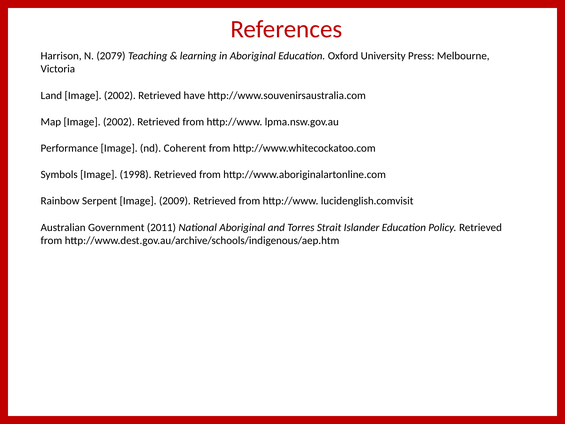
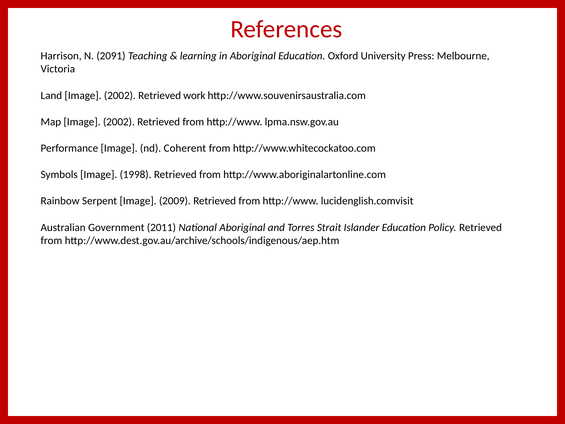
2079: 2079 -> 2091
have: have -> work
